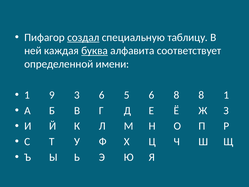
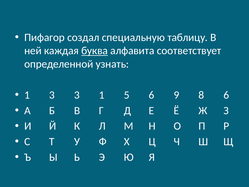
создал underline: present -> none
имени: имени -> узнать
1 9: 9 -> 3
3 6: 6 -> 1
6 8: 8 -> 9
8 1: 1 -> 6
